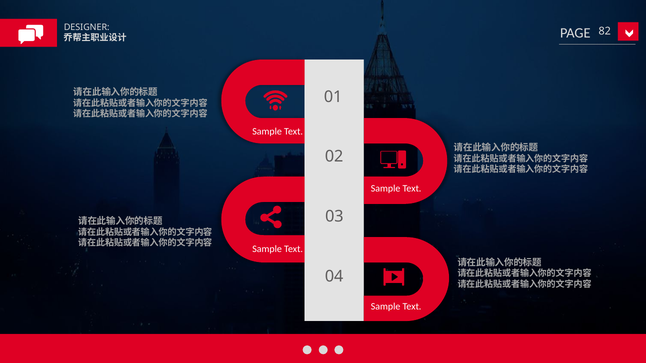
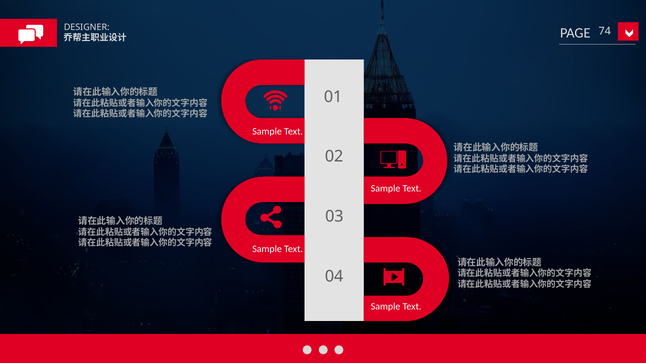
82: 82 -> 74
